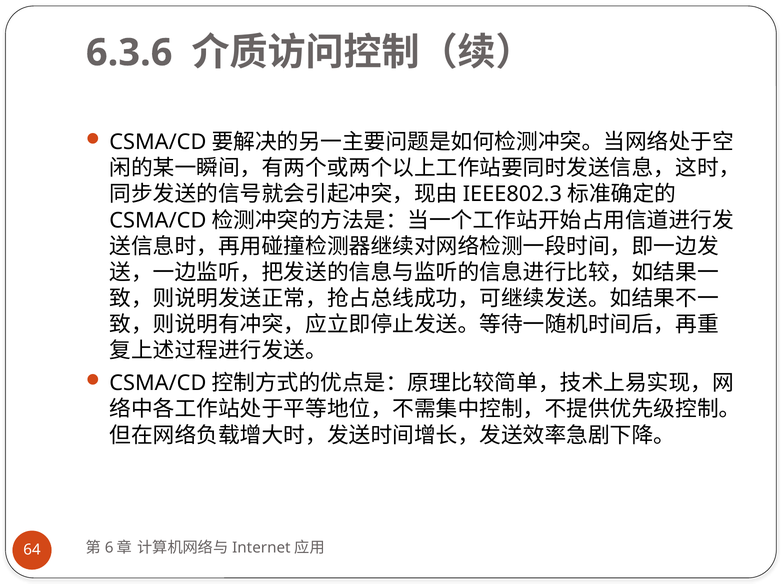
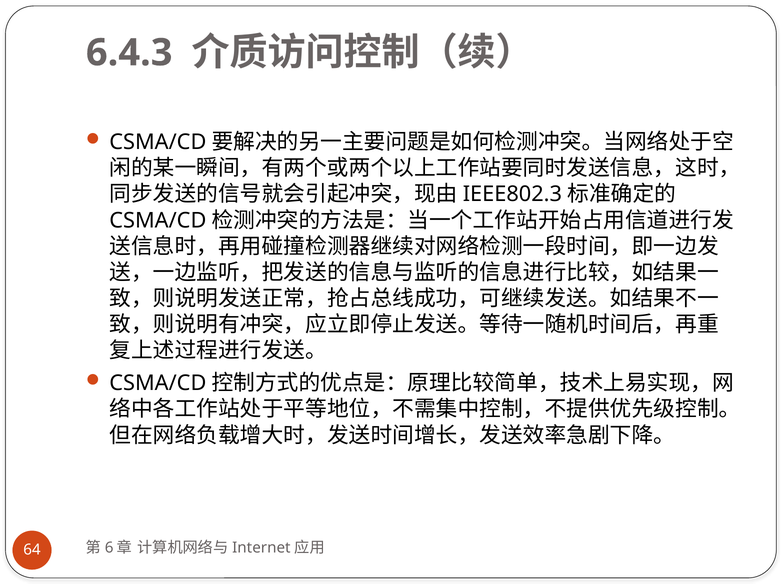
6.3.6: 6.3.6 -> 6.4.3
